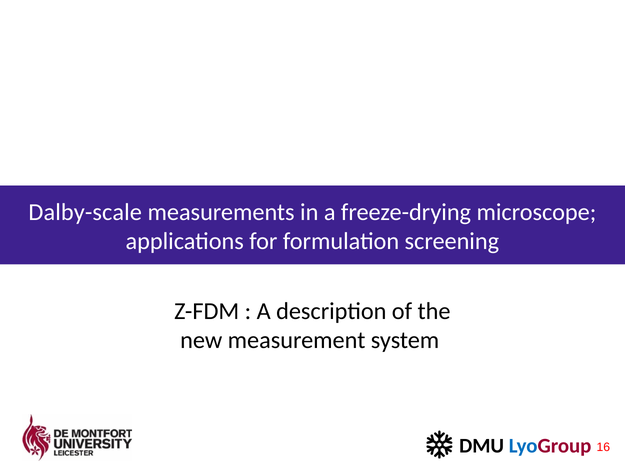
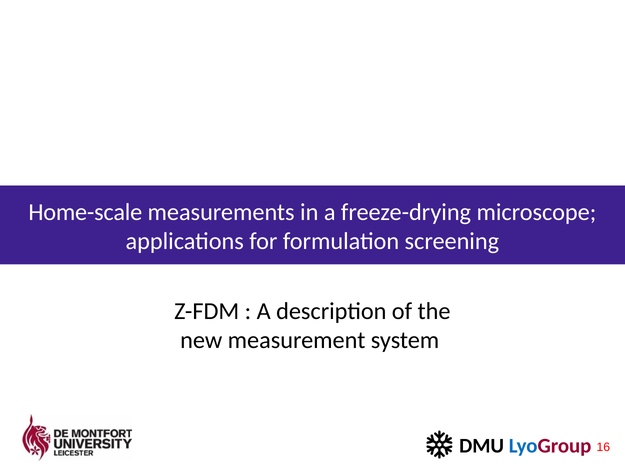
Dalby-scale: Dalby-scale -> Home-scale
